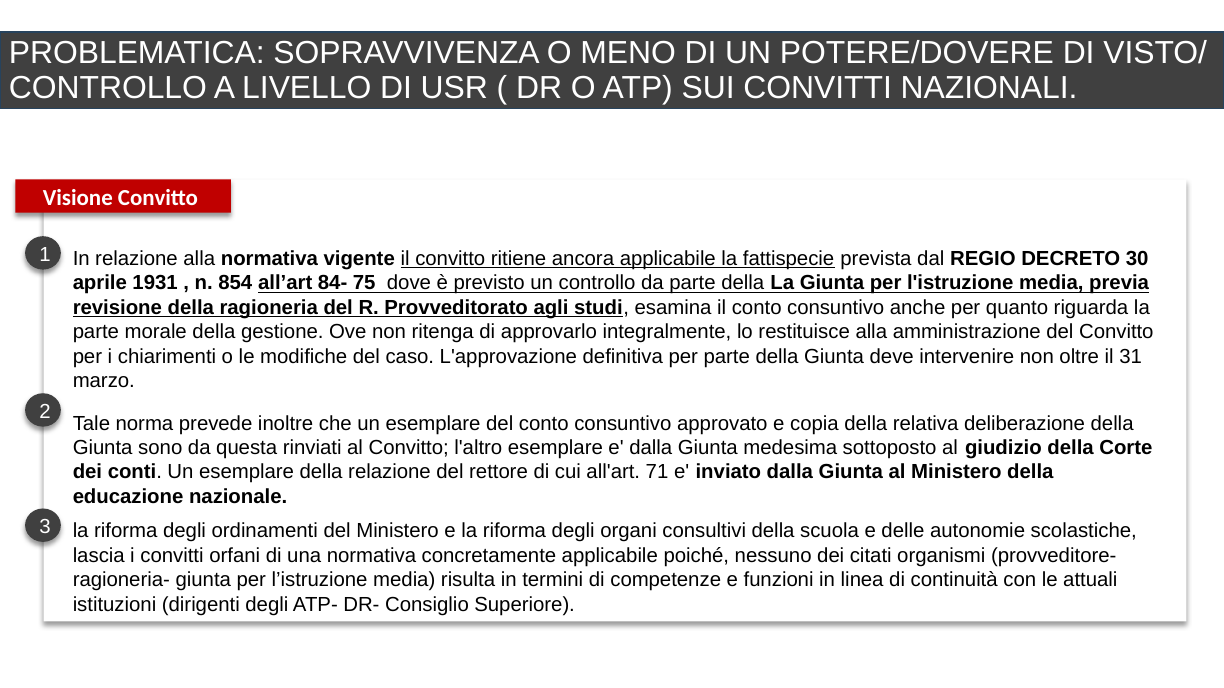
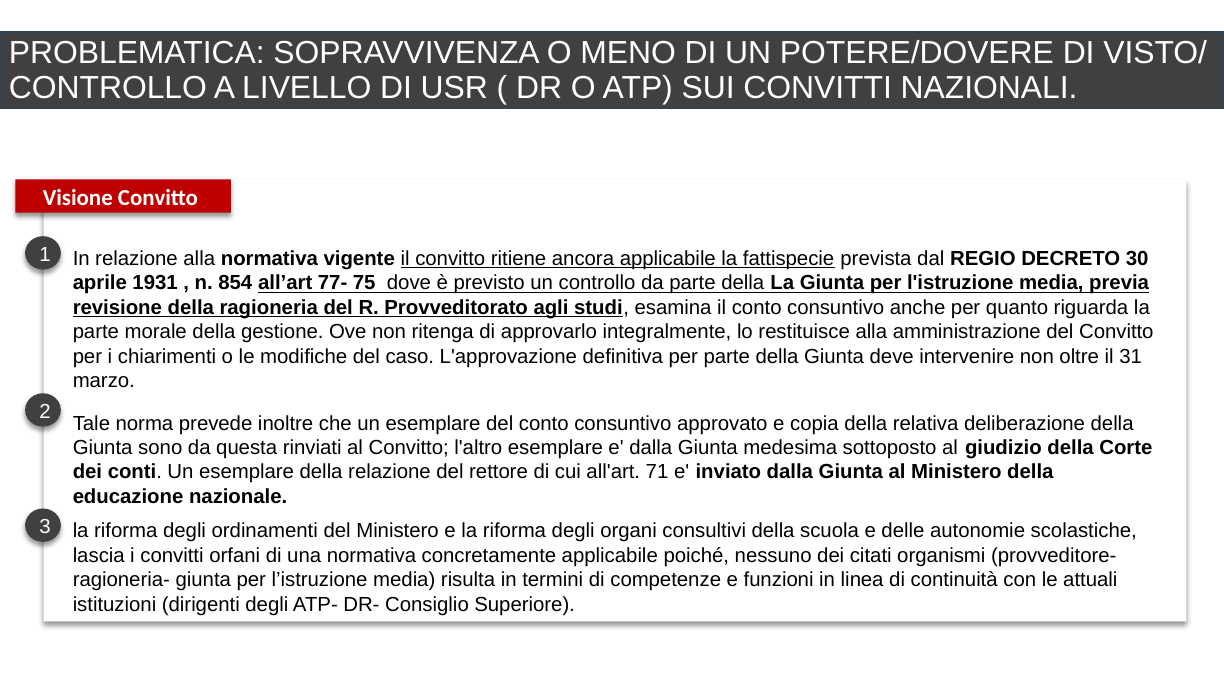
84-: 84- -> 77-
